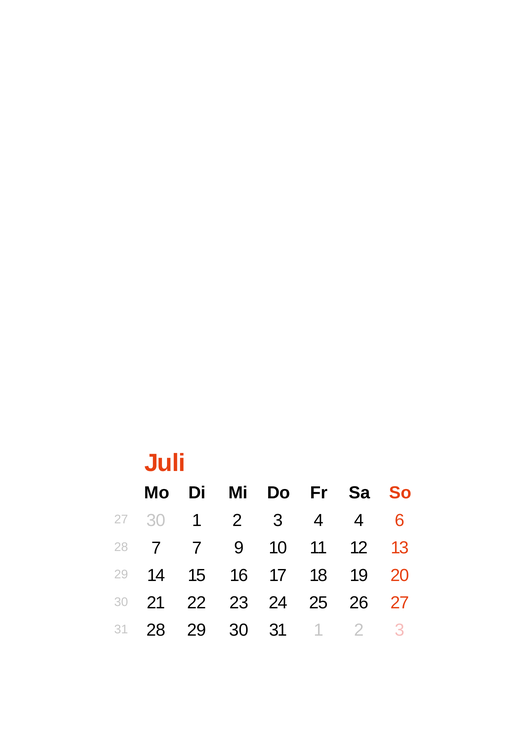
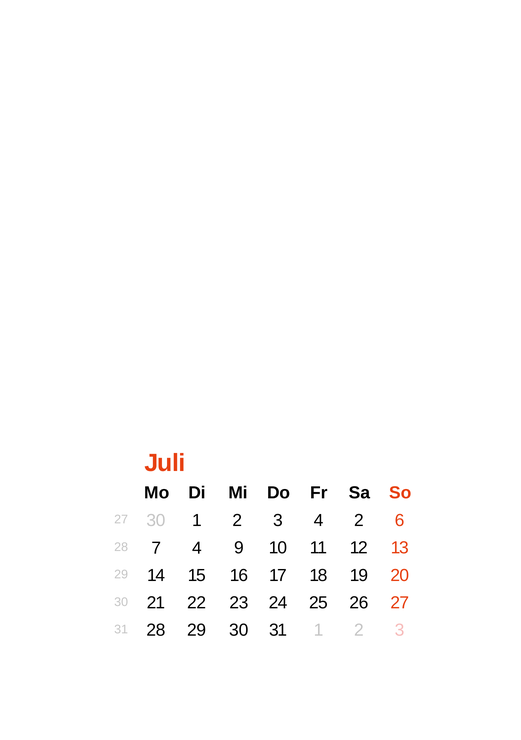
4 4: 4 -> 2
7 7: 7 -> 4
